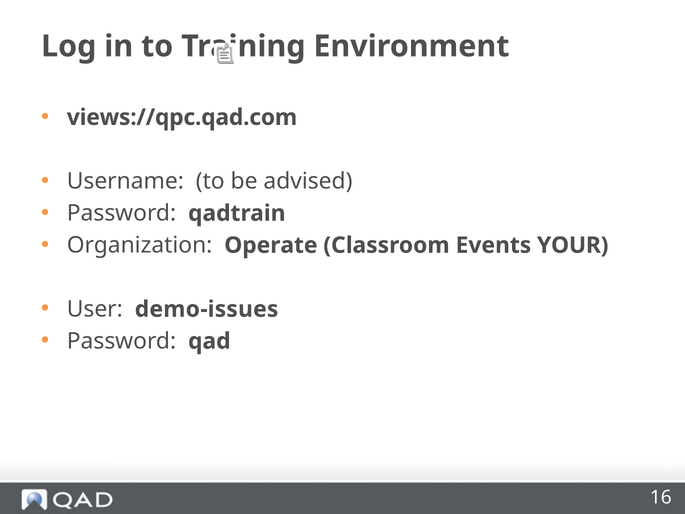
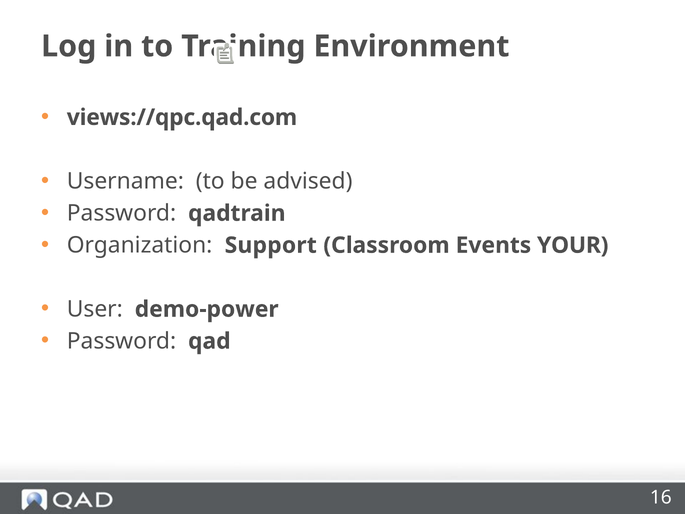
Operate: Operate -> Support
demo-issues: demo-issues -> demo-power
